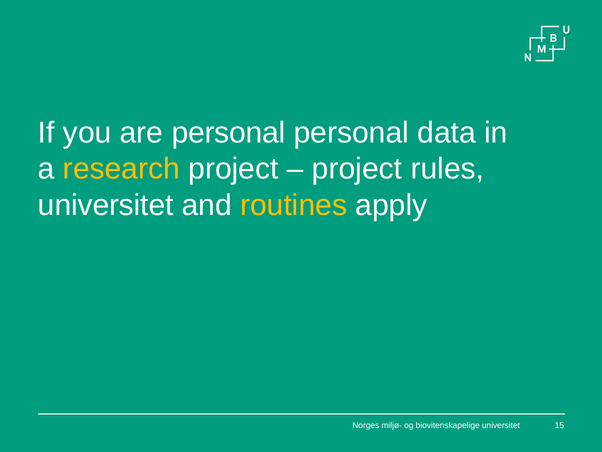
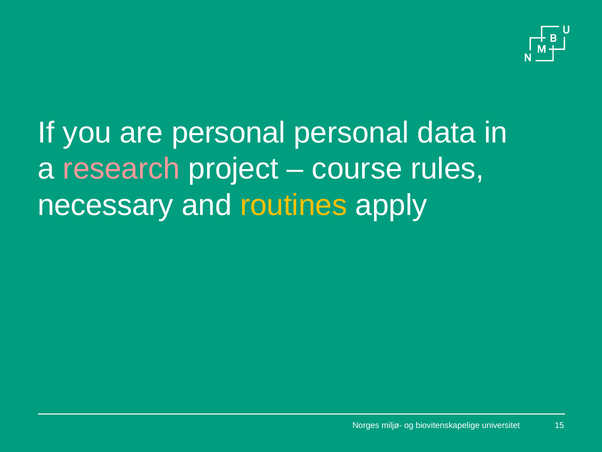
research colour: yellow -> pink
project at (357, 169): project -> course
universitet at (106, 205): universitet -> necessary
